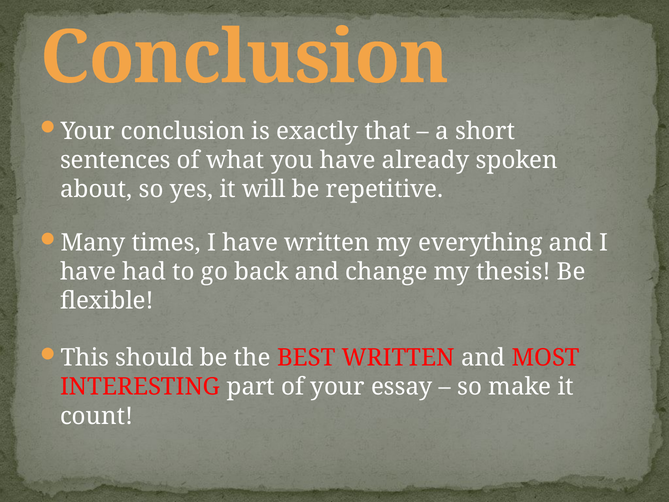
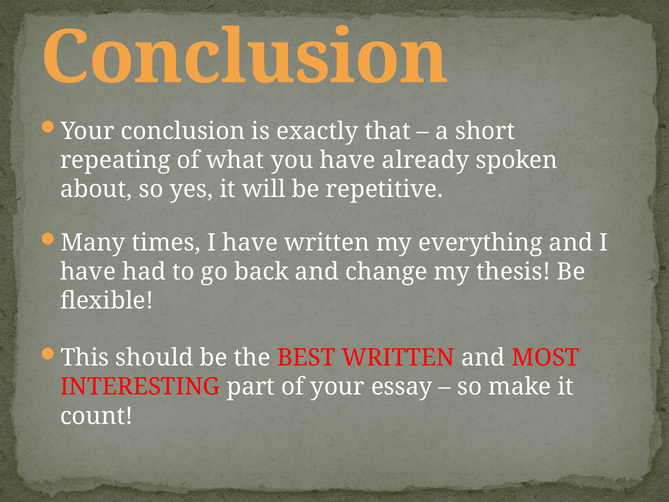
sentences: sentences -> repeating
